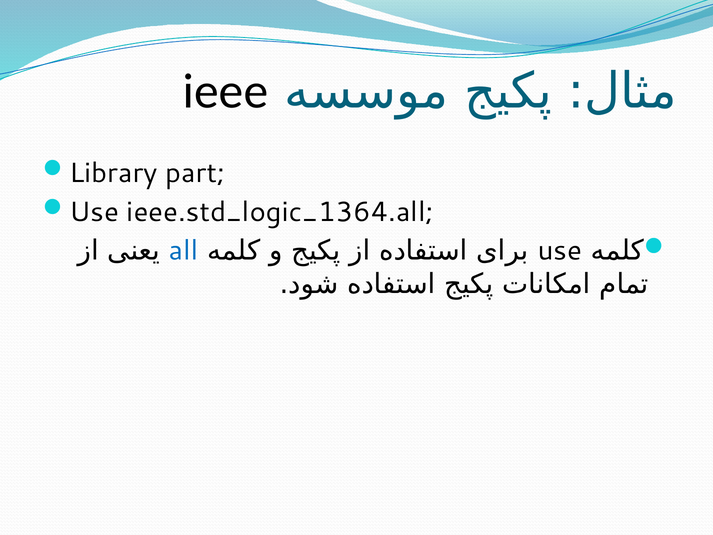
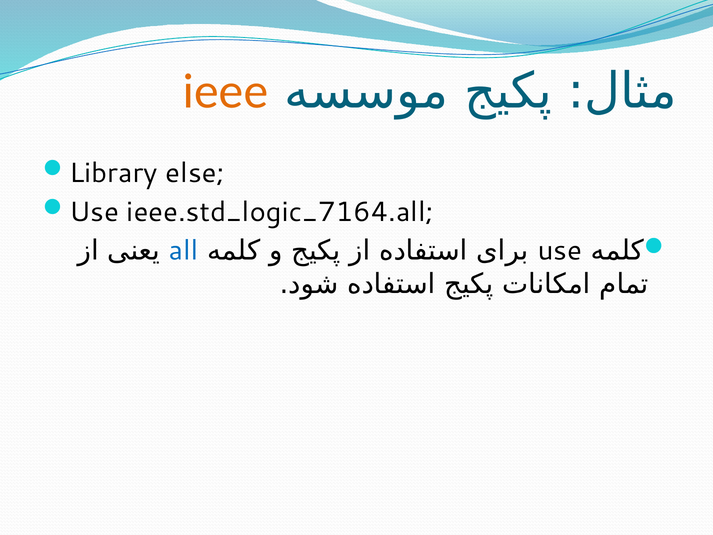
ieee colour: black -> orange
part: part -> else
ieee.std_logic_1364.all: ieee.std_logic_1364.all -> ieee.std_logic_7164.all
